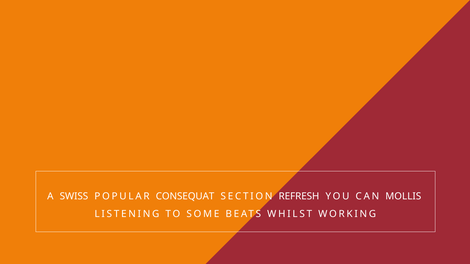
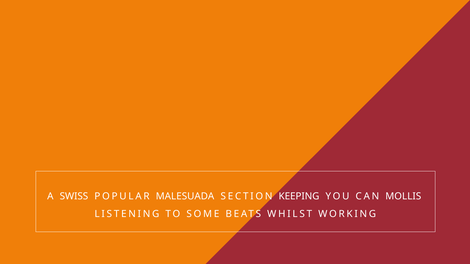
CONSEQUAT: CONSEQUAT -> MALESUADA
REFRESH: REFRESH -> KEEPING
